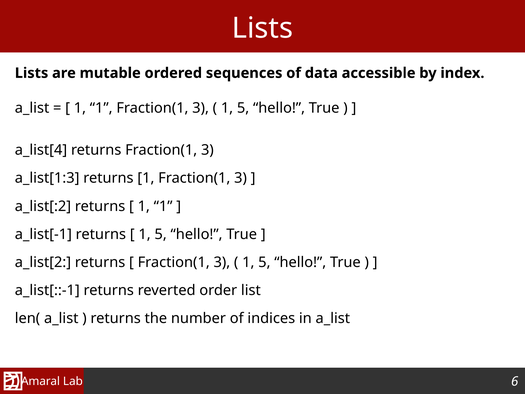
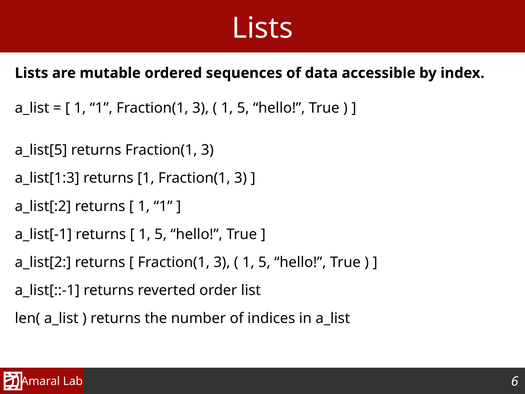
a_list[4: a_list[4 -> a_list[5
